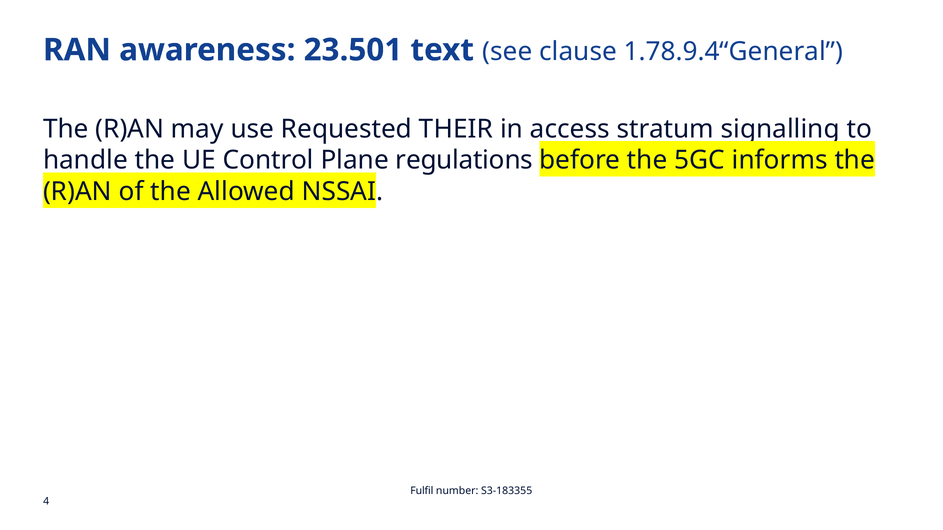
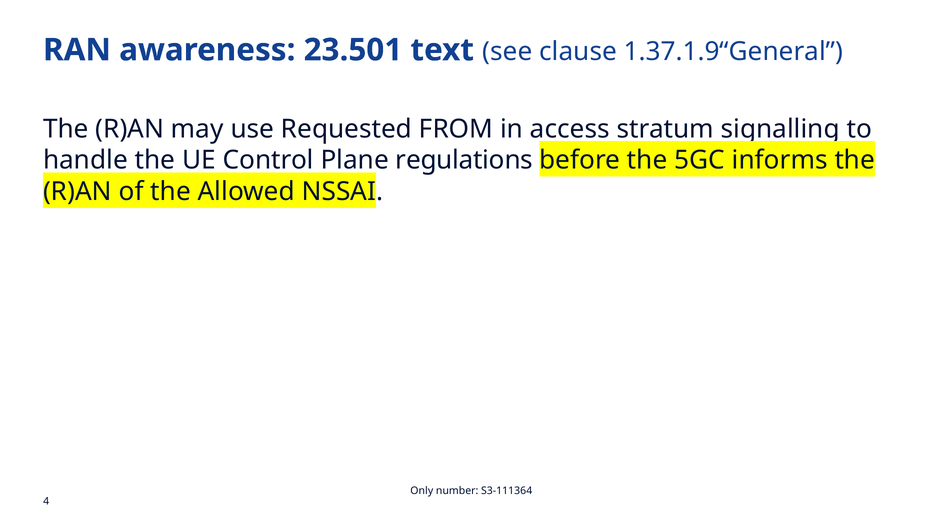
1.78.9.4“General: 1.78.9.4“General -> 1.37.1.9“General
THEIR: THEIR -> FROM
Fulfil: Fulfil -> Only
S3-183355: S3-183355 -> S3-111364
